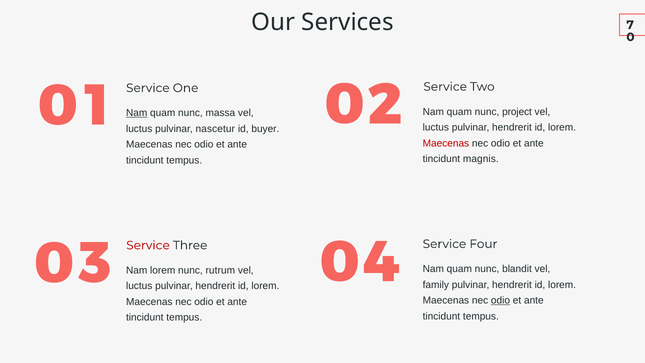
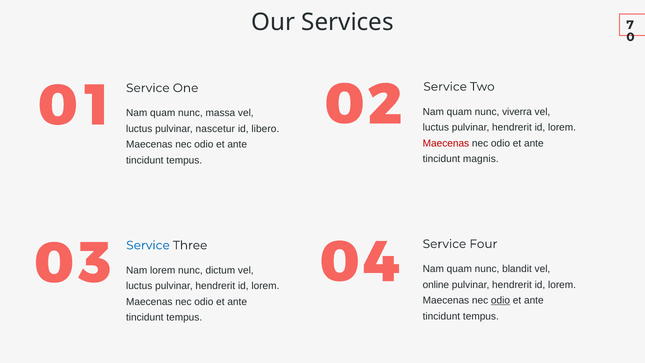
project: project -> viverra
Nam at (137, 113) underline: present -> none
buyer: buyer -> libero
Service at (148, 245) colour: red -> blue
rutrum: rutrum -> dictum
family: family -> online
